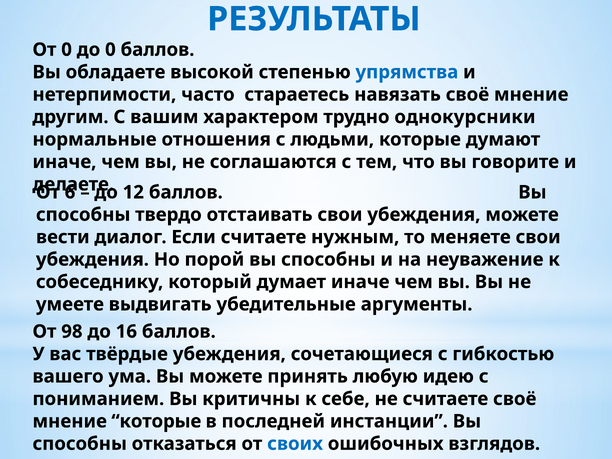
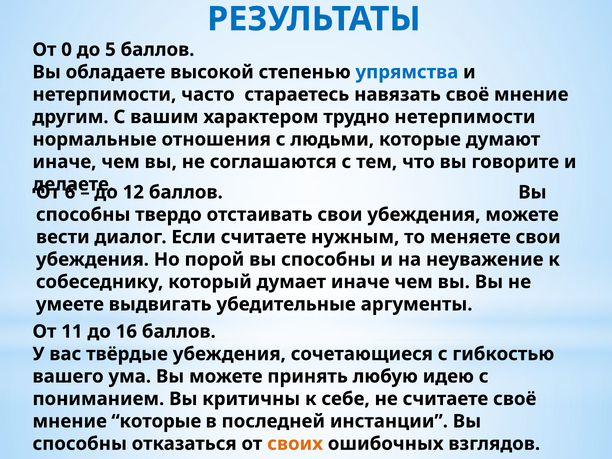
до 0: 0 -> 5
трудно однокурсники: однокурсники -> нетерпимости
98: 98 -> 11
своих colour: blue -> orange
